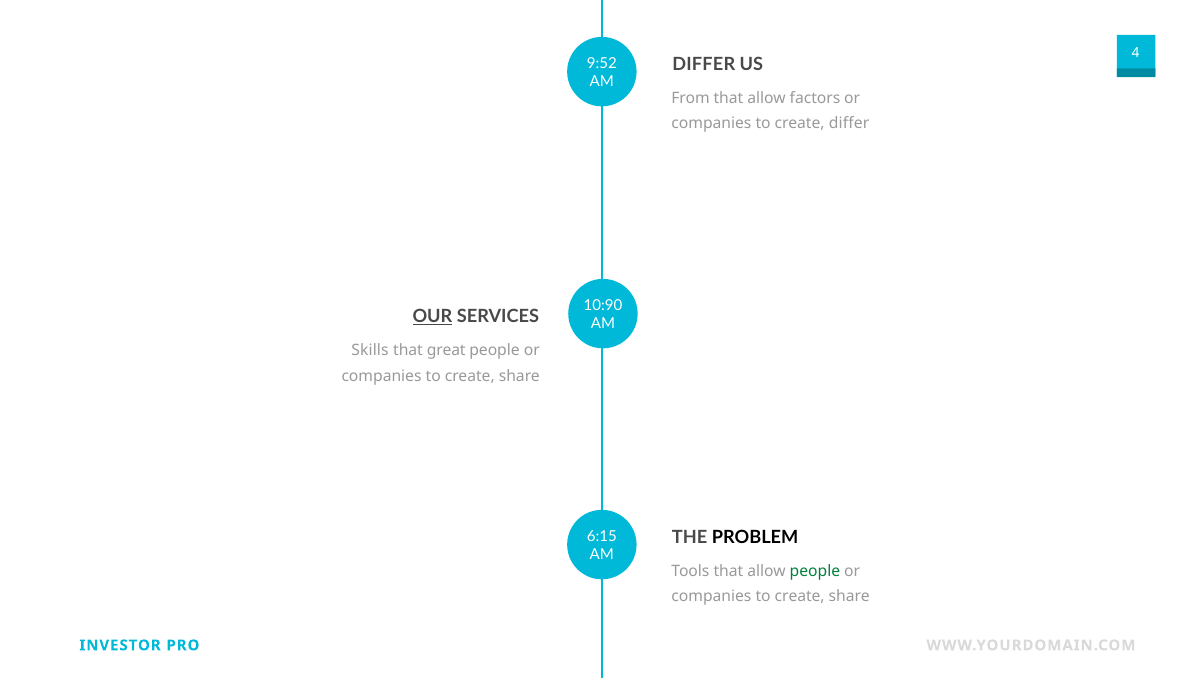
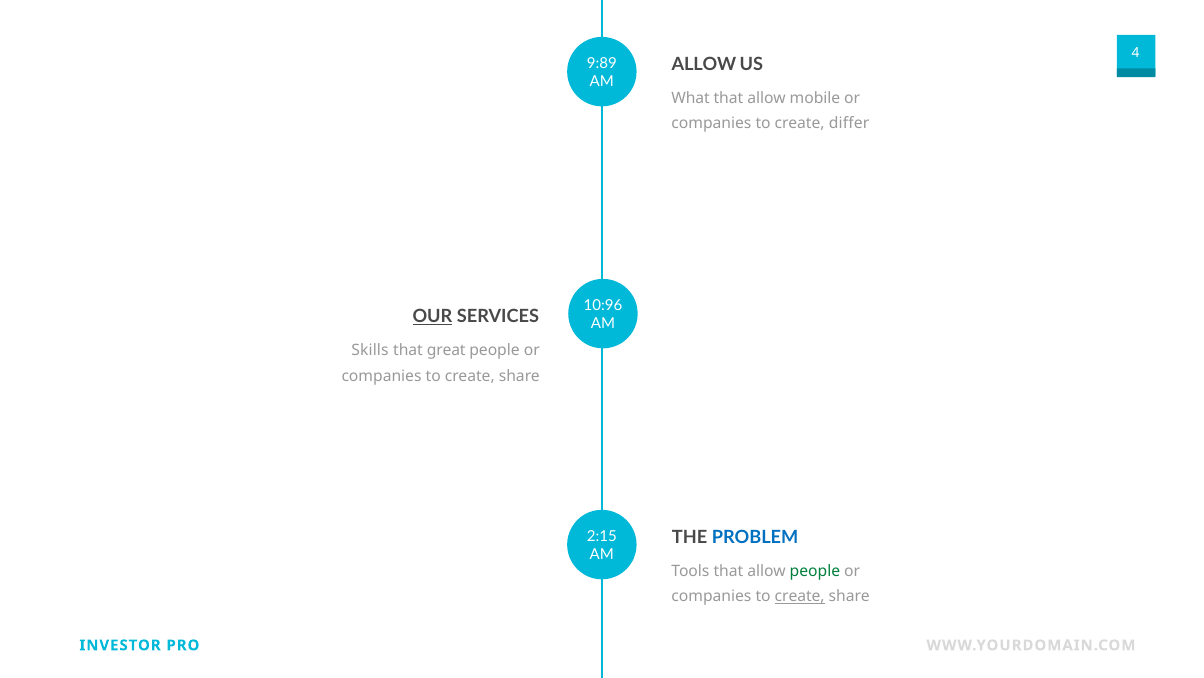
DIFFER at (704, 64): DIFFER -> ALLOW
9:52: 9:52 -> 9:89
From: From -> What
factors: factors -> mobile
10:90: 10:90 -> 10:96
PROBLEM colour: black -> blue
6:15: 6:15 -> 2:15
create at (800, 596) underline: none -> present
